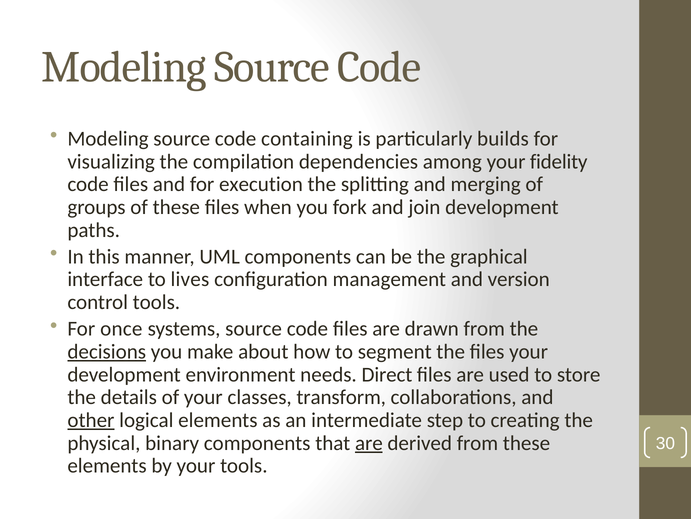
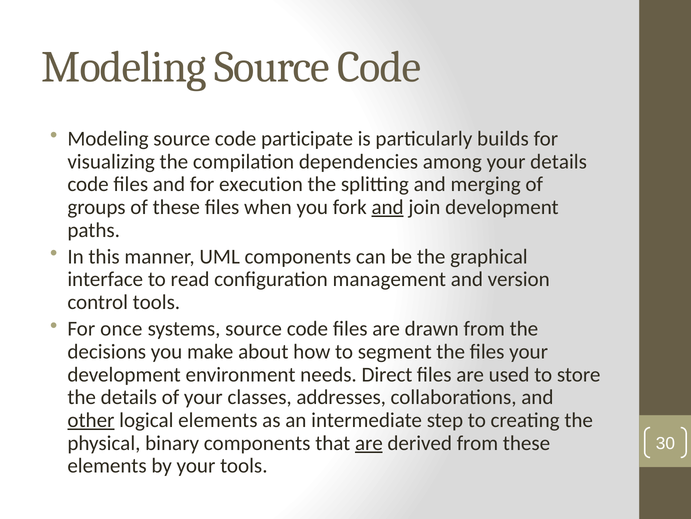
containing: containing -> participate
your fidelity: fidelity -> details
and at (388, 207) underline: none -> present
lives: lives -> read
decisions underline: present -> none
transform: transform -> addresses
